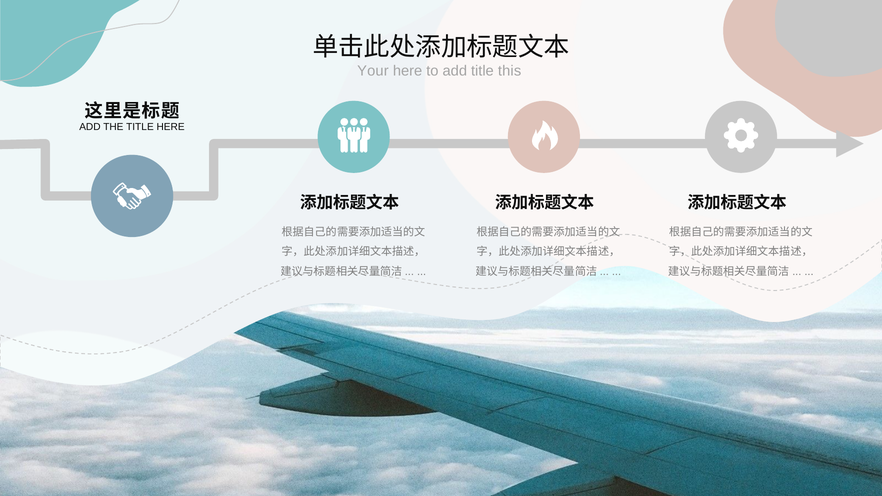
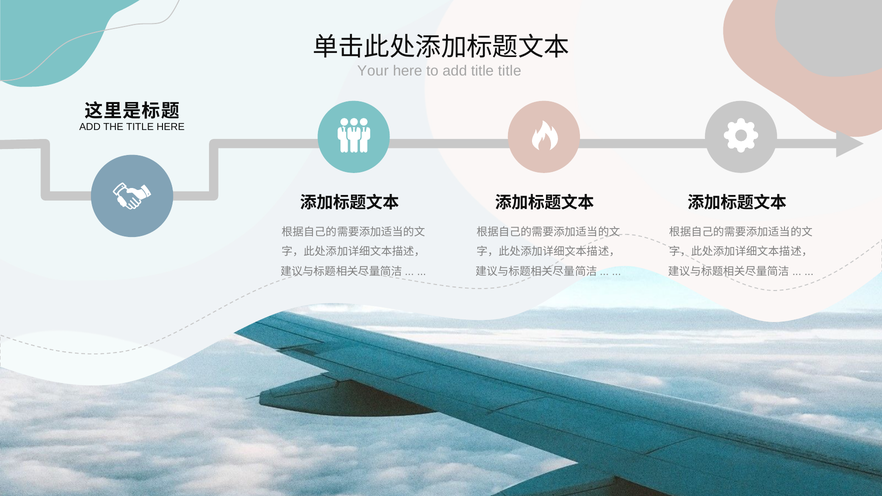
title this: this -> title
